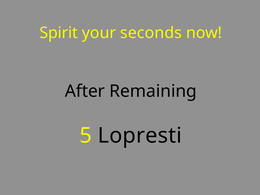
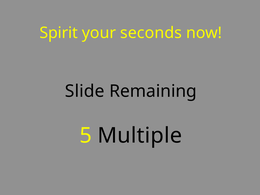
After: After -> Slide
Lopresti: Lopresti -> Multiple
